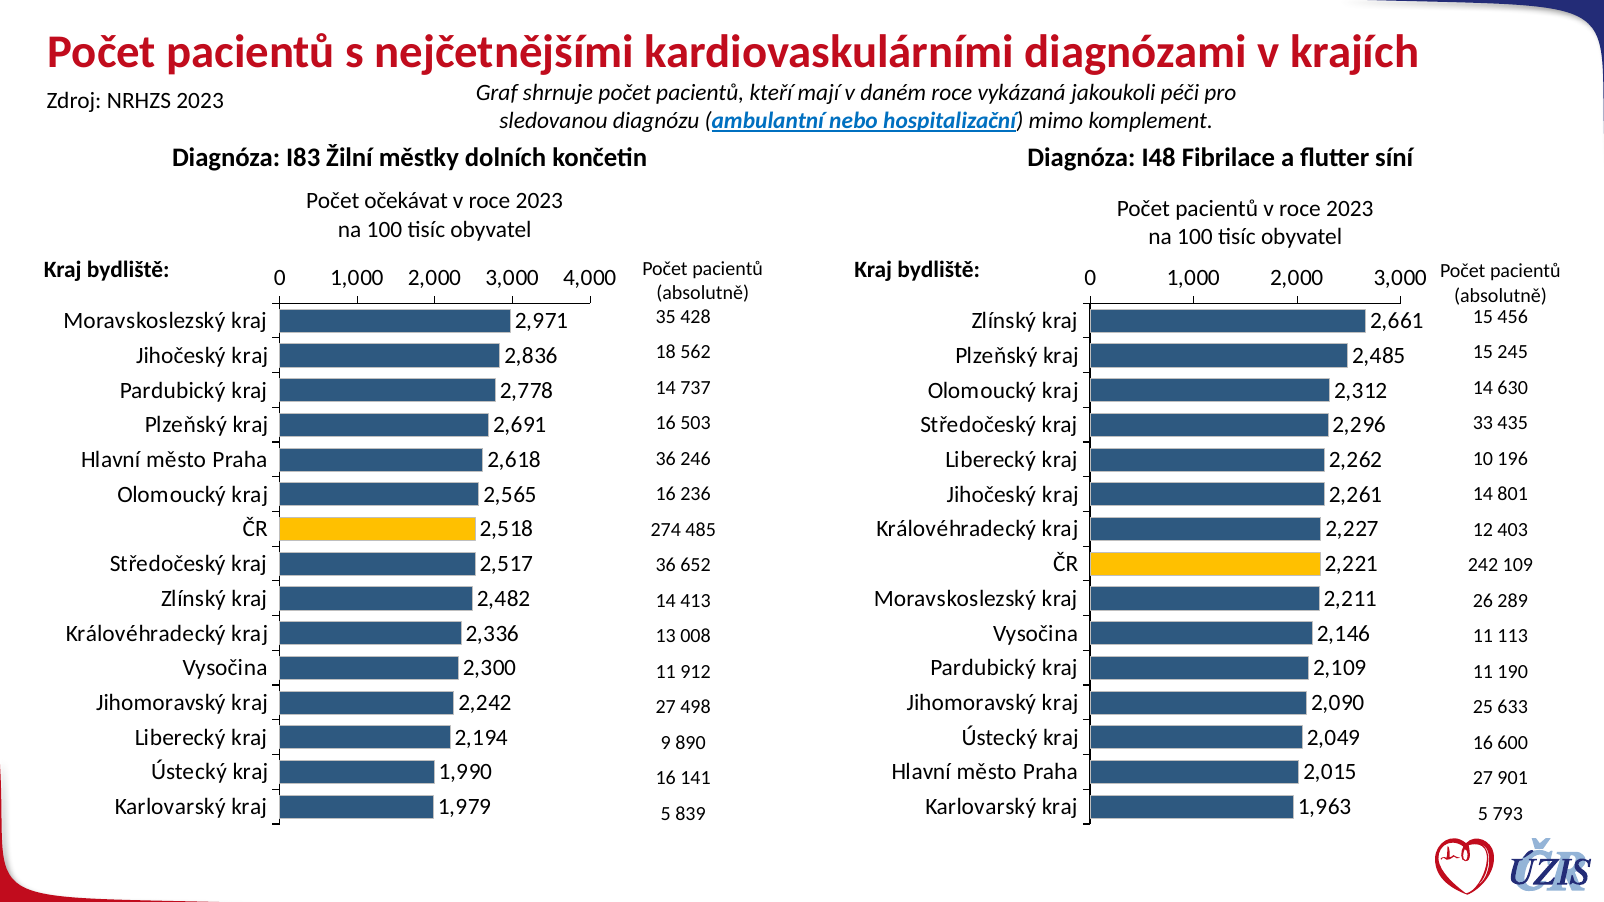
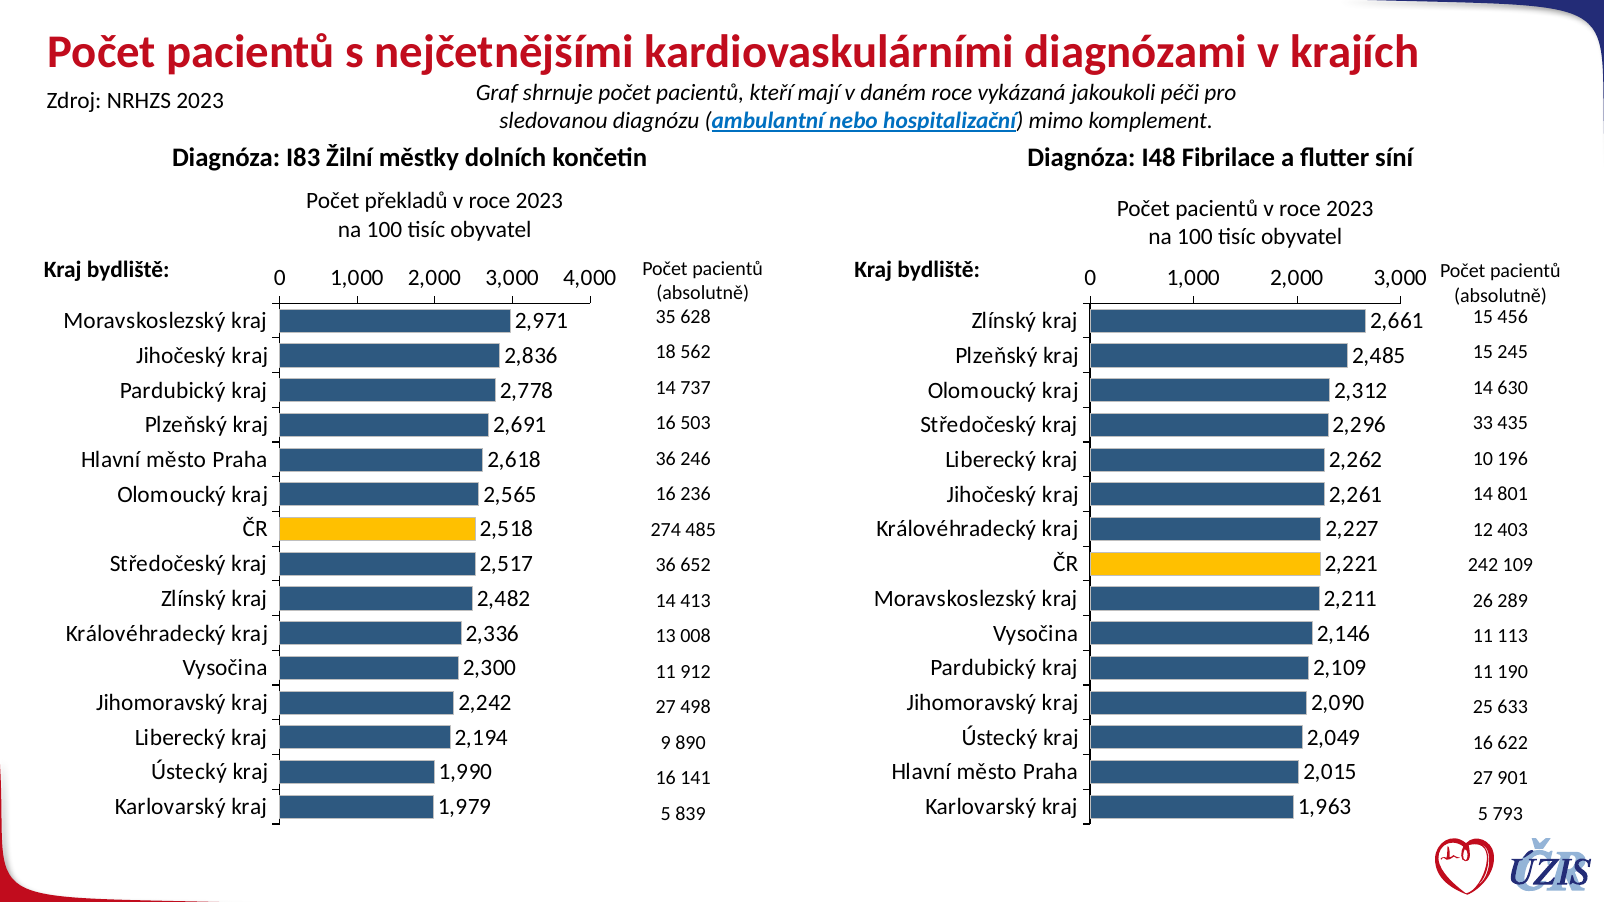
očekávat: očekávat -> překladů
428: 428 -> 628
600: 600 -> 622
